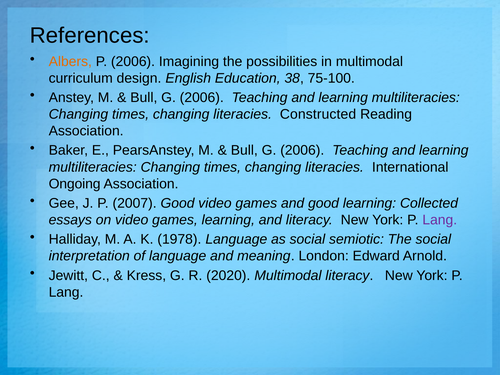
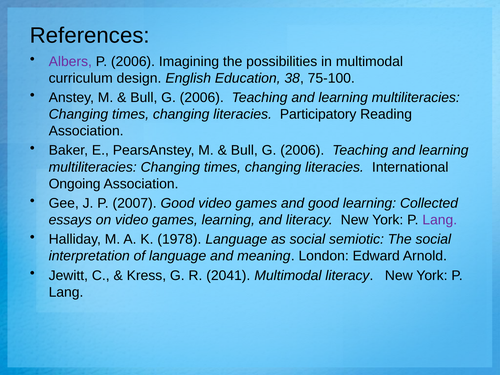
Albers colour: orange -> purple
Constructed: Constructed -> Participatory
2020: 2020 -> 2041
